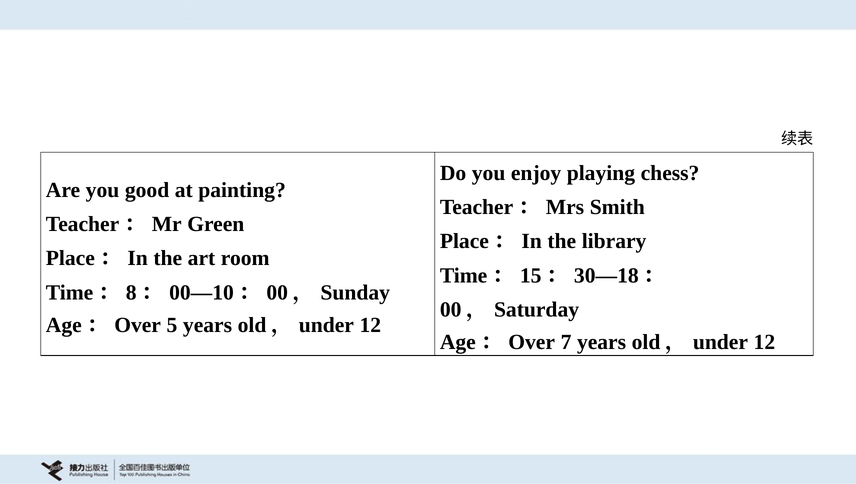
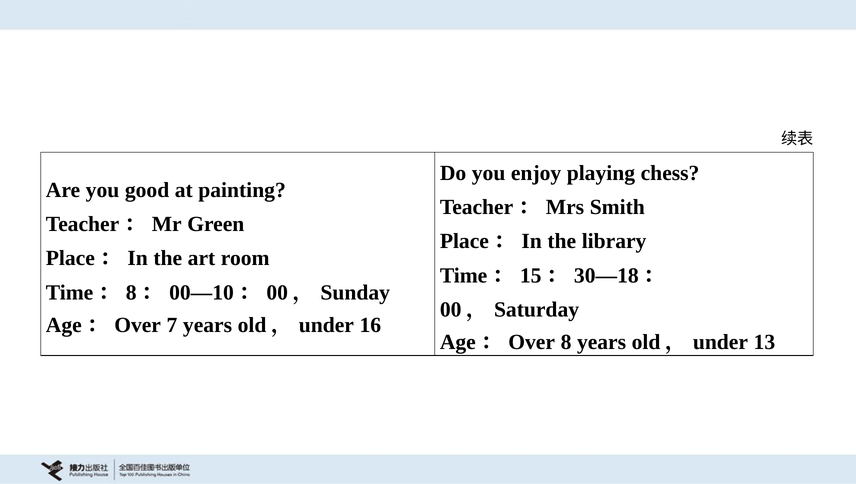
5: 5 -> 7
12 at (370, 325): 12 -> 16
7: 7 -> 8
12 at (764, 342): 12 -> 13
